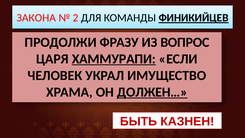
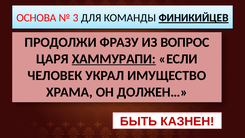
ЗАКОНА: ЗАКОНА -> ОСНОВА
2: 2 -> 3
ДОЛЖЕН… underline: present -> none
